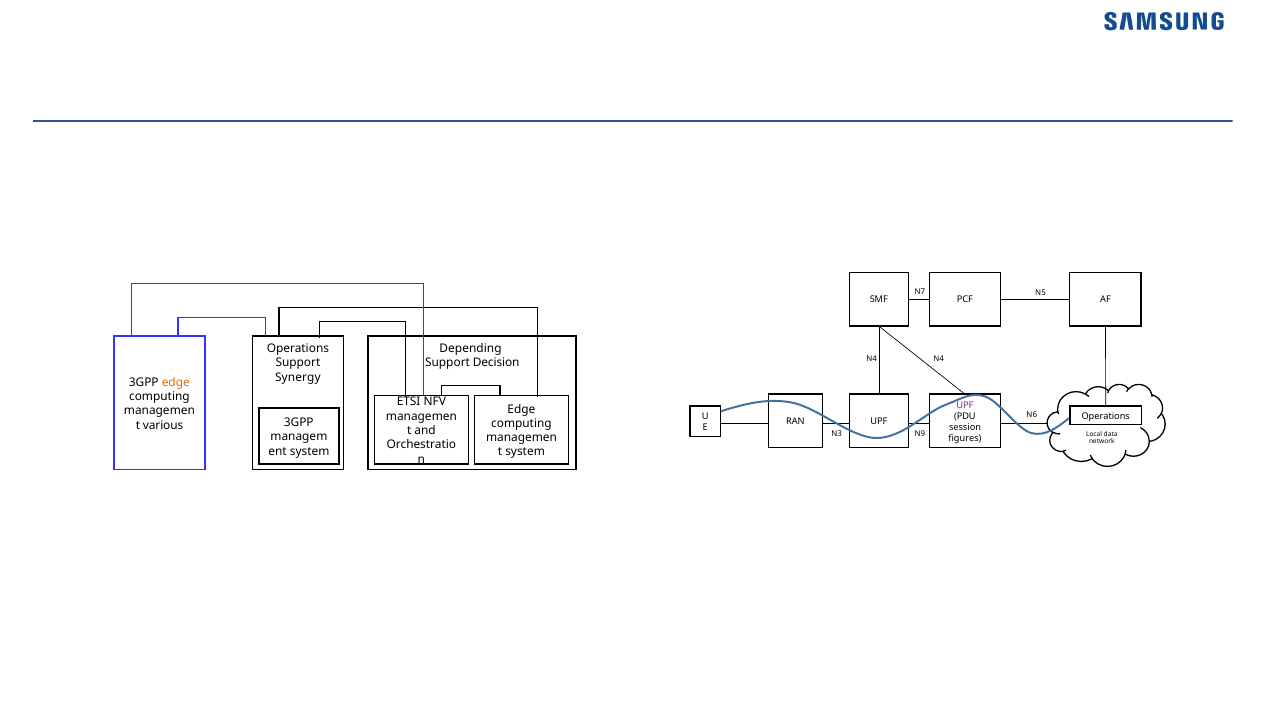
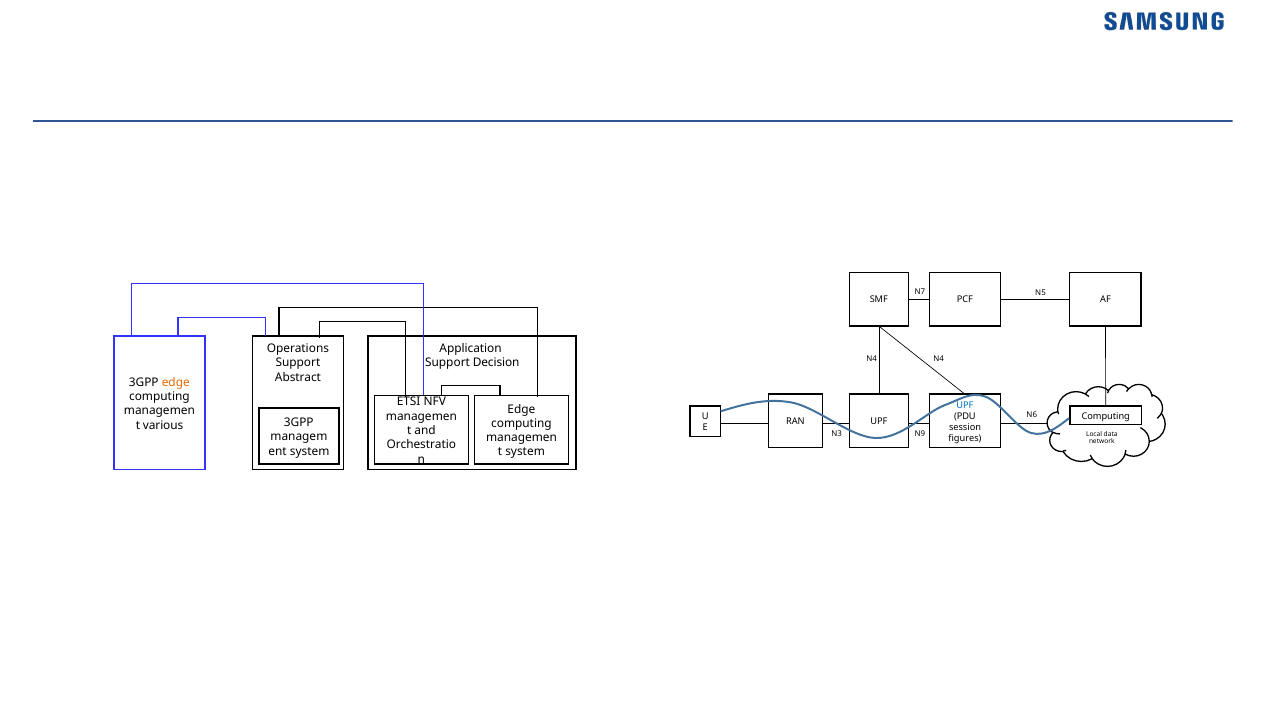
Depending: Depending -> Application
Synergy: Synergy -> Abstract
UPF at (965, 405) colour: purple -> blue
Operations at (1106, 416): Operations -> Computing
